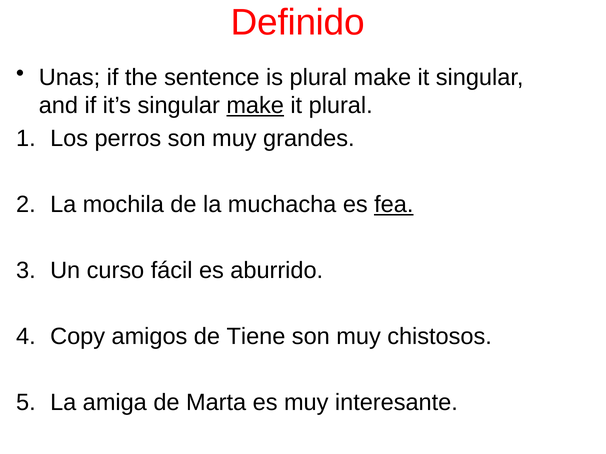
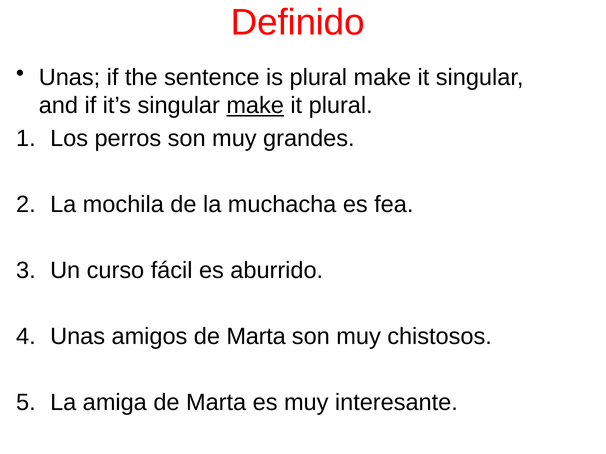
fea underline: present -> none
Copy at (78, 337): Copy -> Unas
amigos de Tiene: Tiene -> Marta
